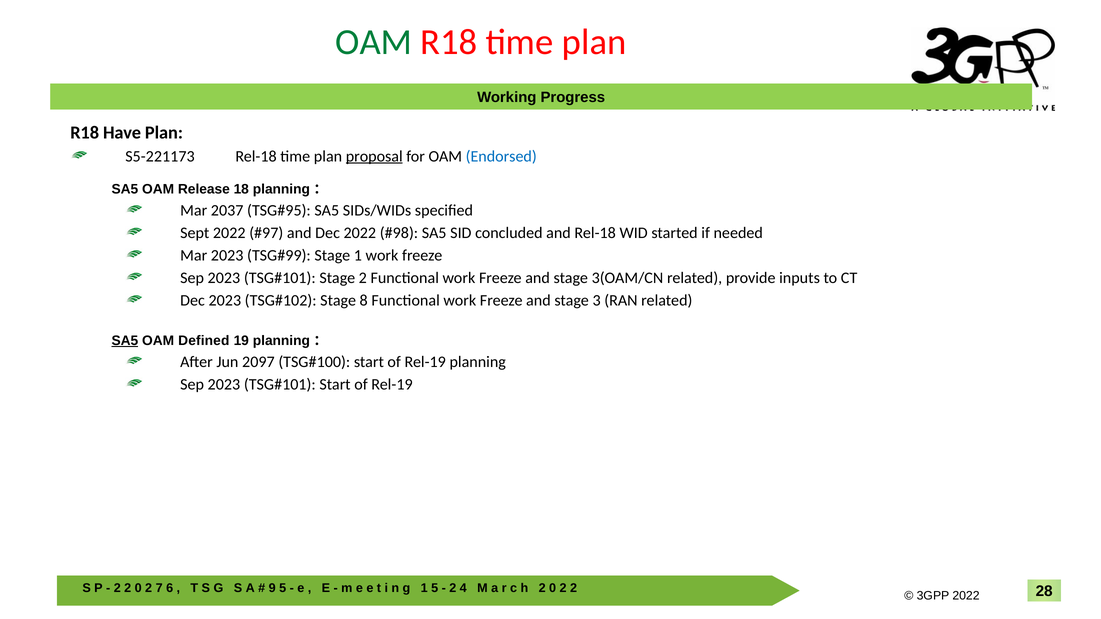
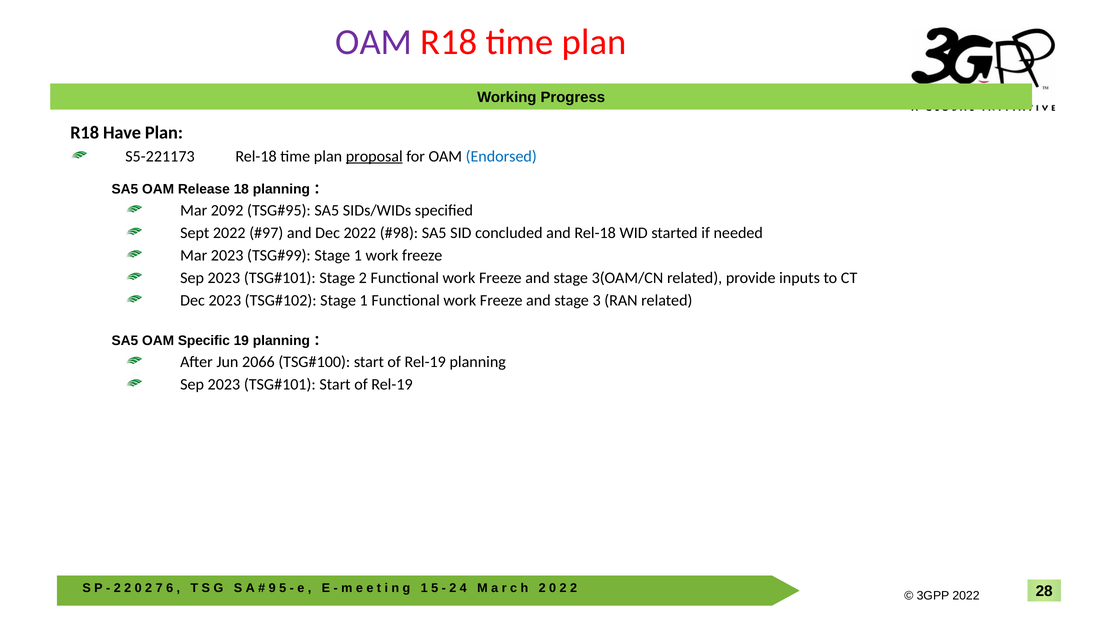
OAM at (374, 42) colour: green -> purple
2037: 2037 -> 2092
8 at (364, 301): 8 -> 1
SA5 at (125, 341) underline: present -> none
Defined: Defined -> Specific
2097: 2097 -> 2066
